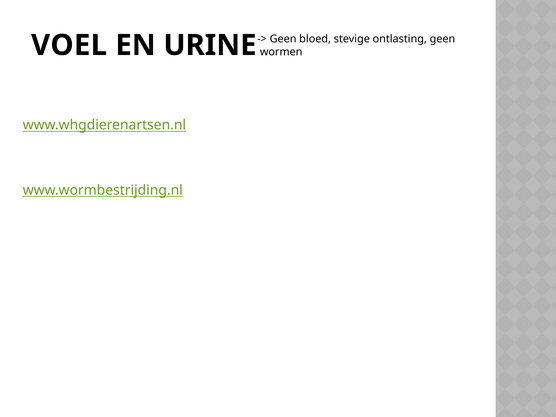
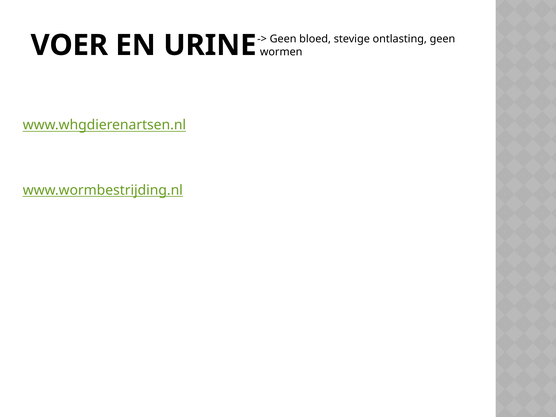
VOEL: VOEL -> VOER
